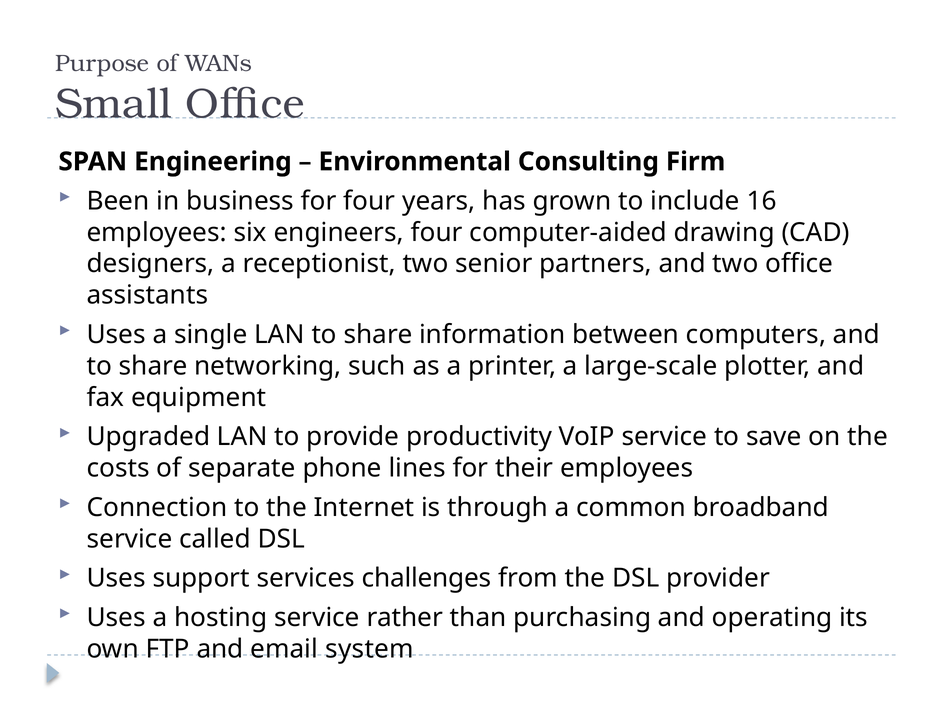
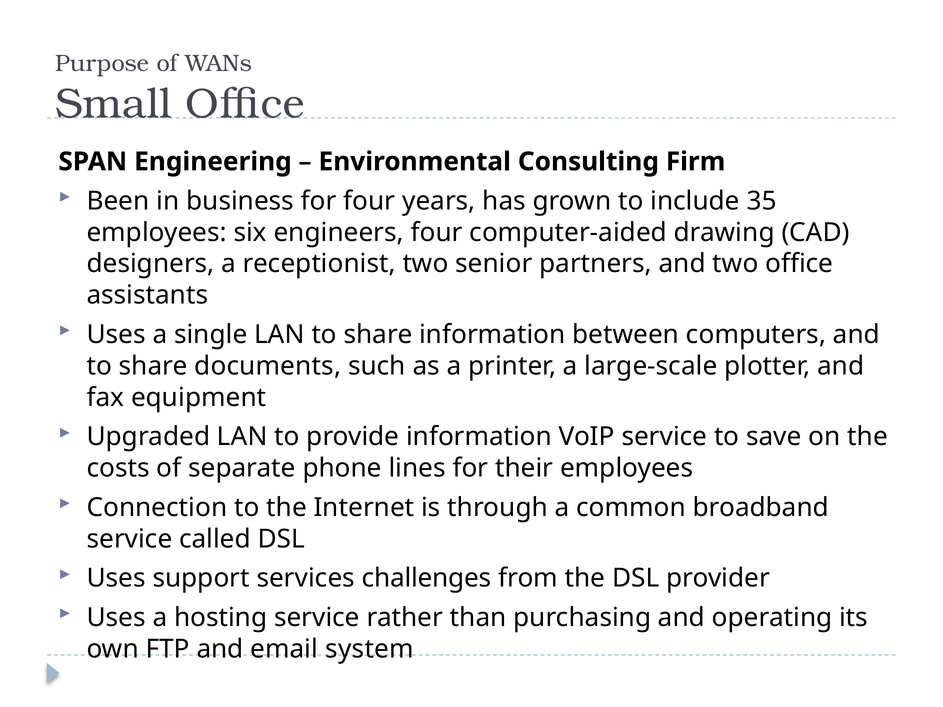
16: 16 -> 35
networking: networking -> documents
provide productivity: productivity -> information
